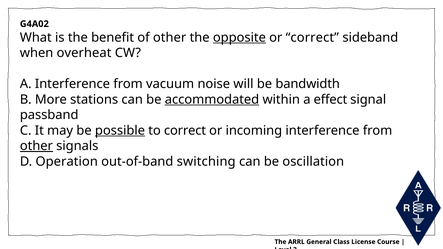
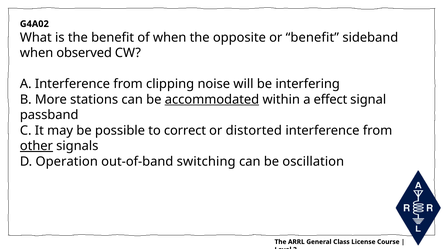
of other: other -> when
opposite underline: present -> none
or correct: correct -> benefit
overheat: overheat -> observed
vacuum: vacuum -> clipping
bandwidth: bandwidth -> interfering
possible underline: present -> none
incoming: incoming -> distorted
